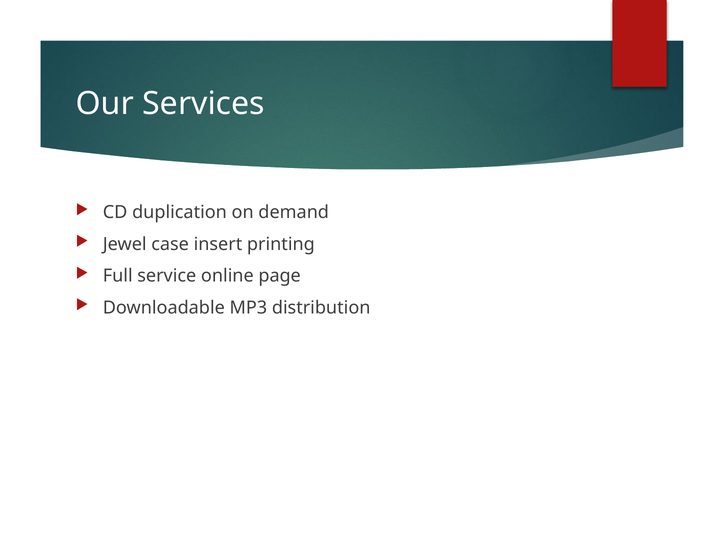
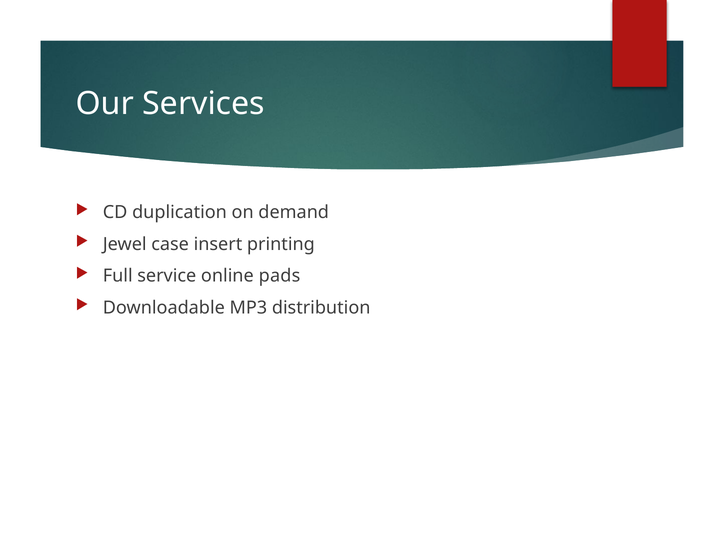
page: page -> pads
